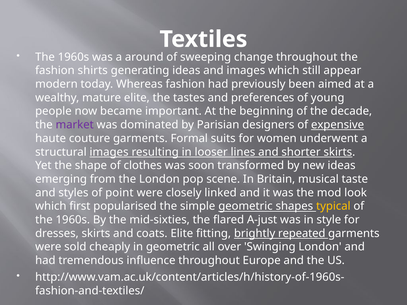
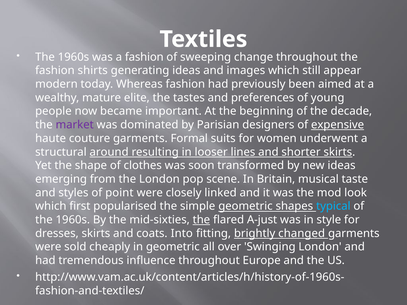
a around: around -> fashion
structural images: images -> around
typical colour: yellow -> light blue
the at (201, 220) underline: none -> present
coats Elite: Elite -> Into
repeated: repeated -> changed
